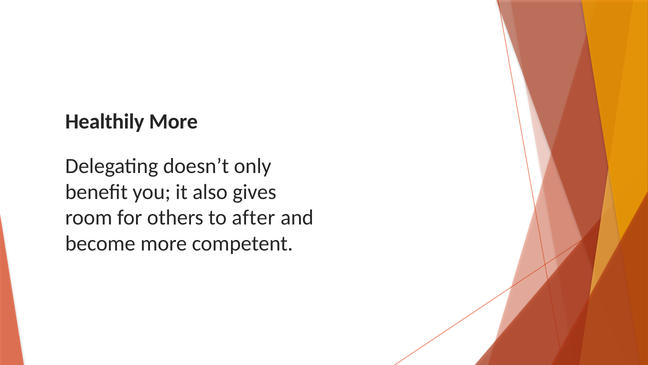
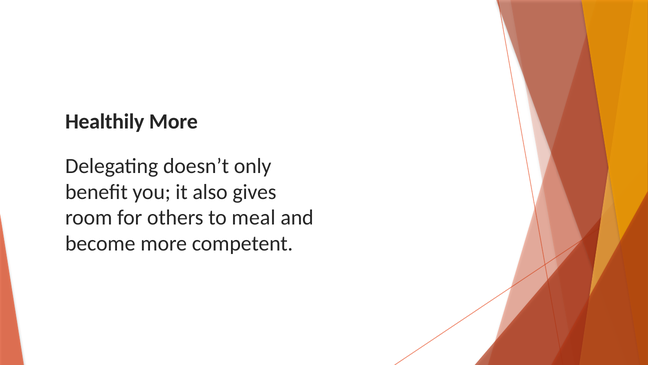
after: after -> meal
